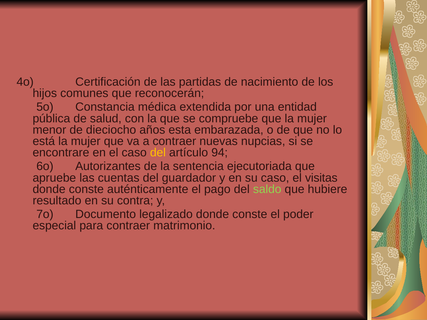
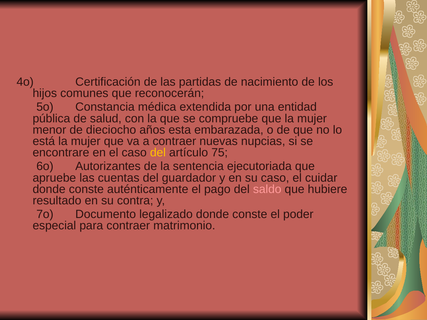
94: 94 -> 75
visitas: visitas -> cuidar
saldo colour: light green -> pink
